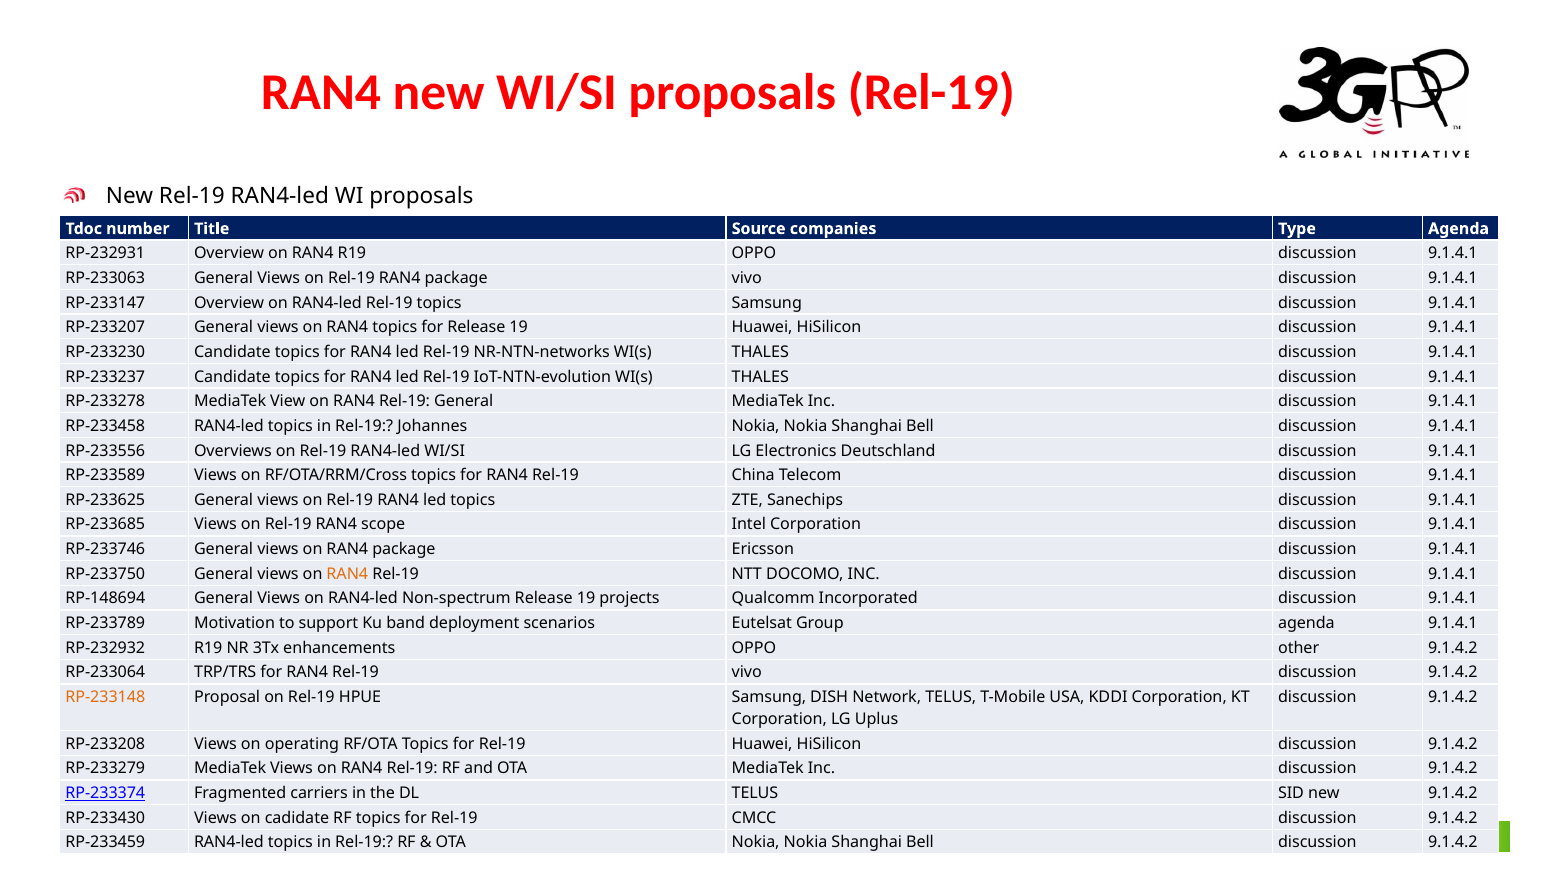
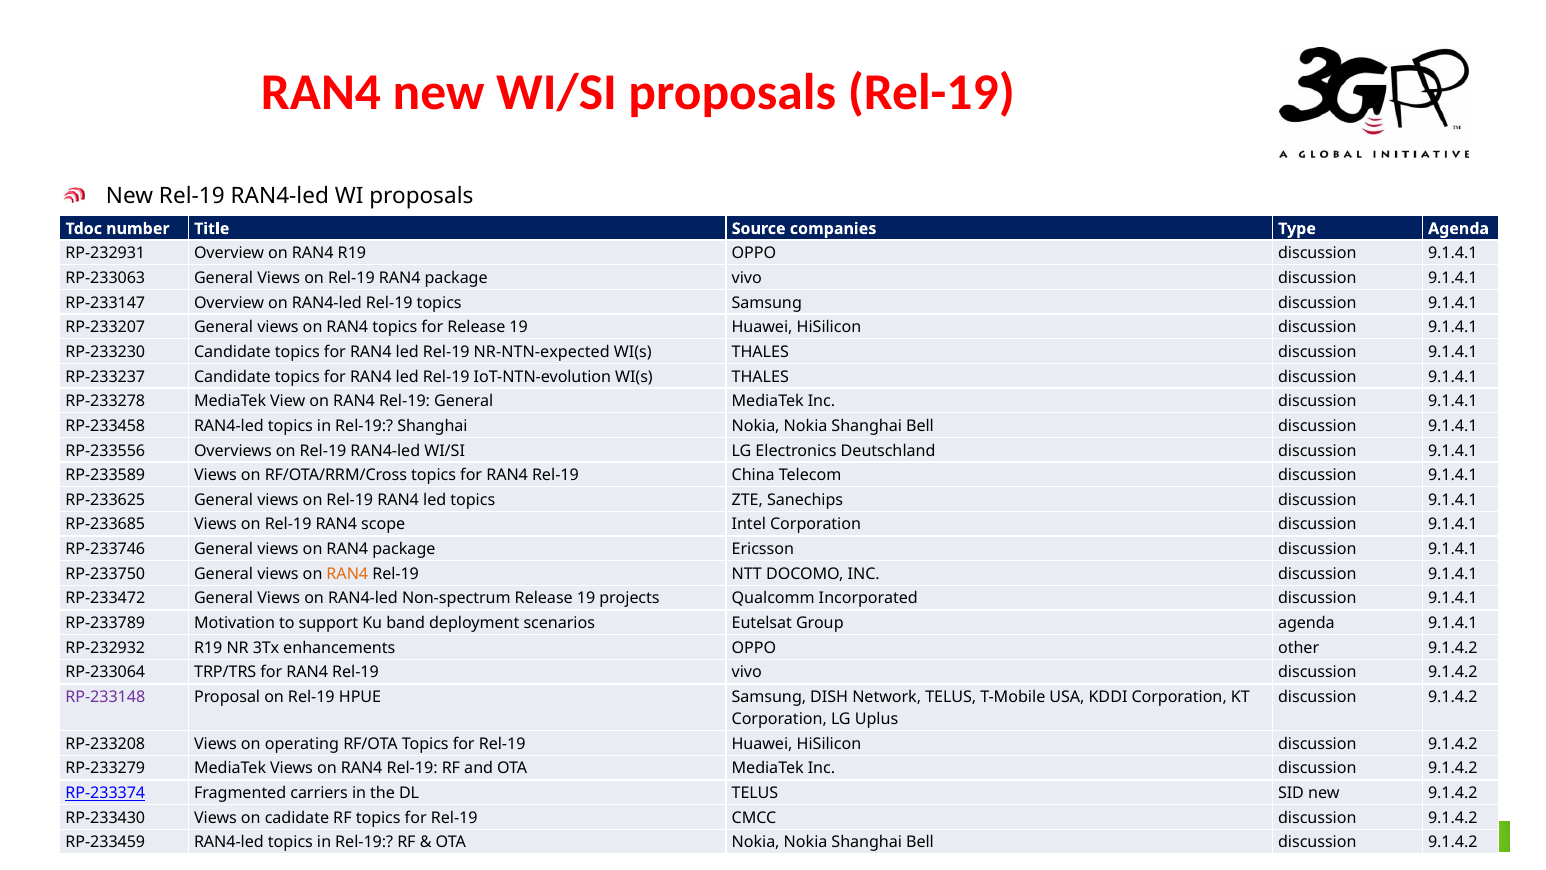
NR-NTN-networks: NR-NTN-networks -> NR-NTN-expected
Rel-19 Johannes: Johannes -> Shanghai
RP-148694: RP-148694 -> RP-233472
RP-233148 colour: orange -> purple
